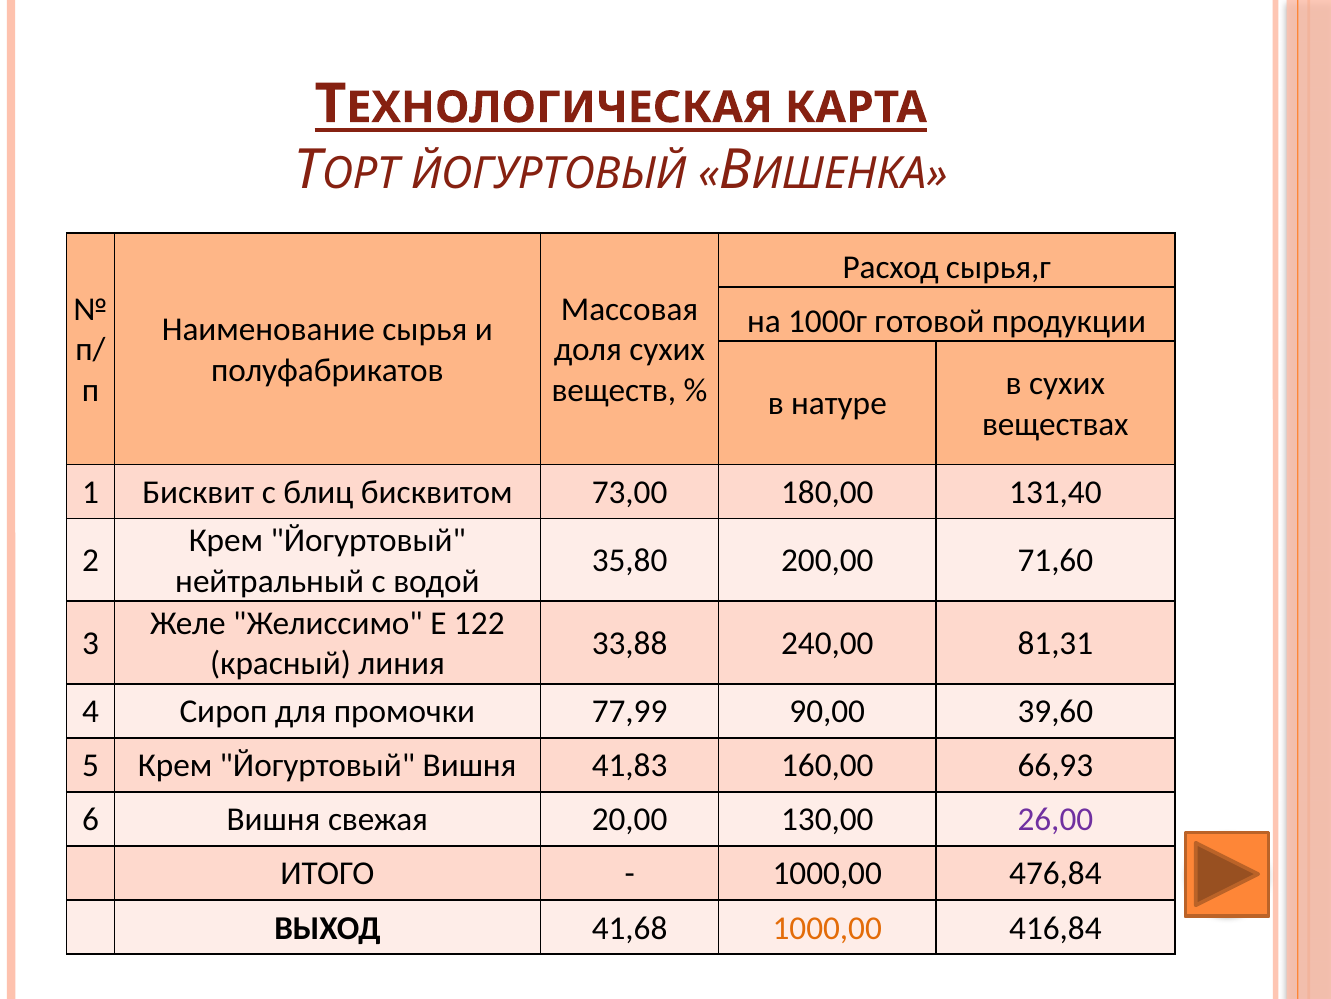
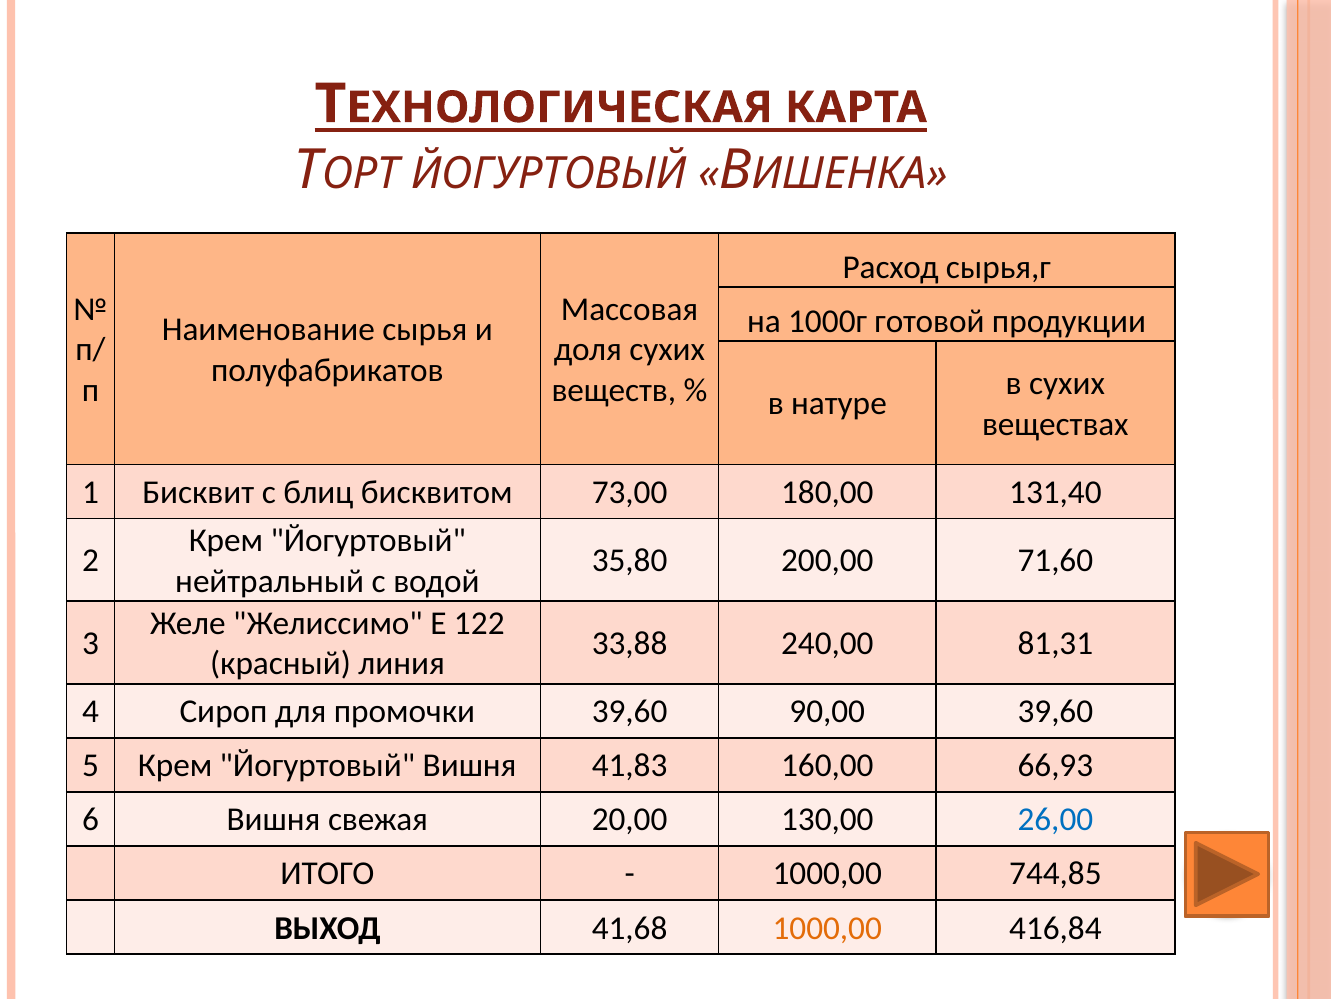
промочки 77,99: 77,99 -> 39,60
26,00 colour: purple -> blue
476,84: 476,84 -> 744,85
